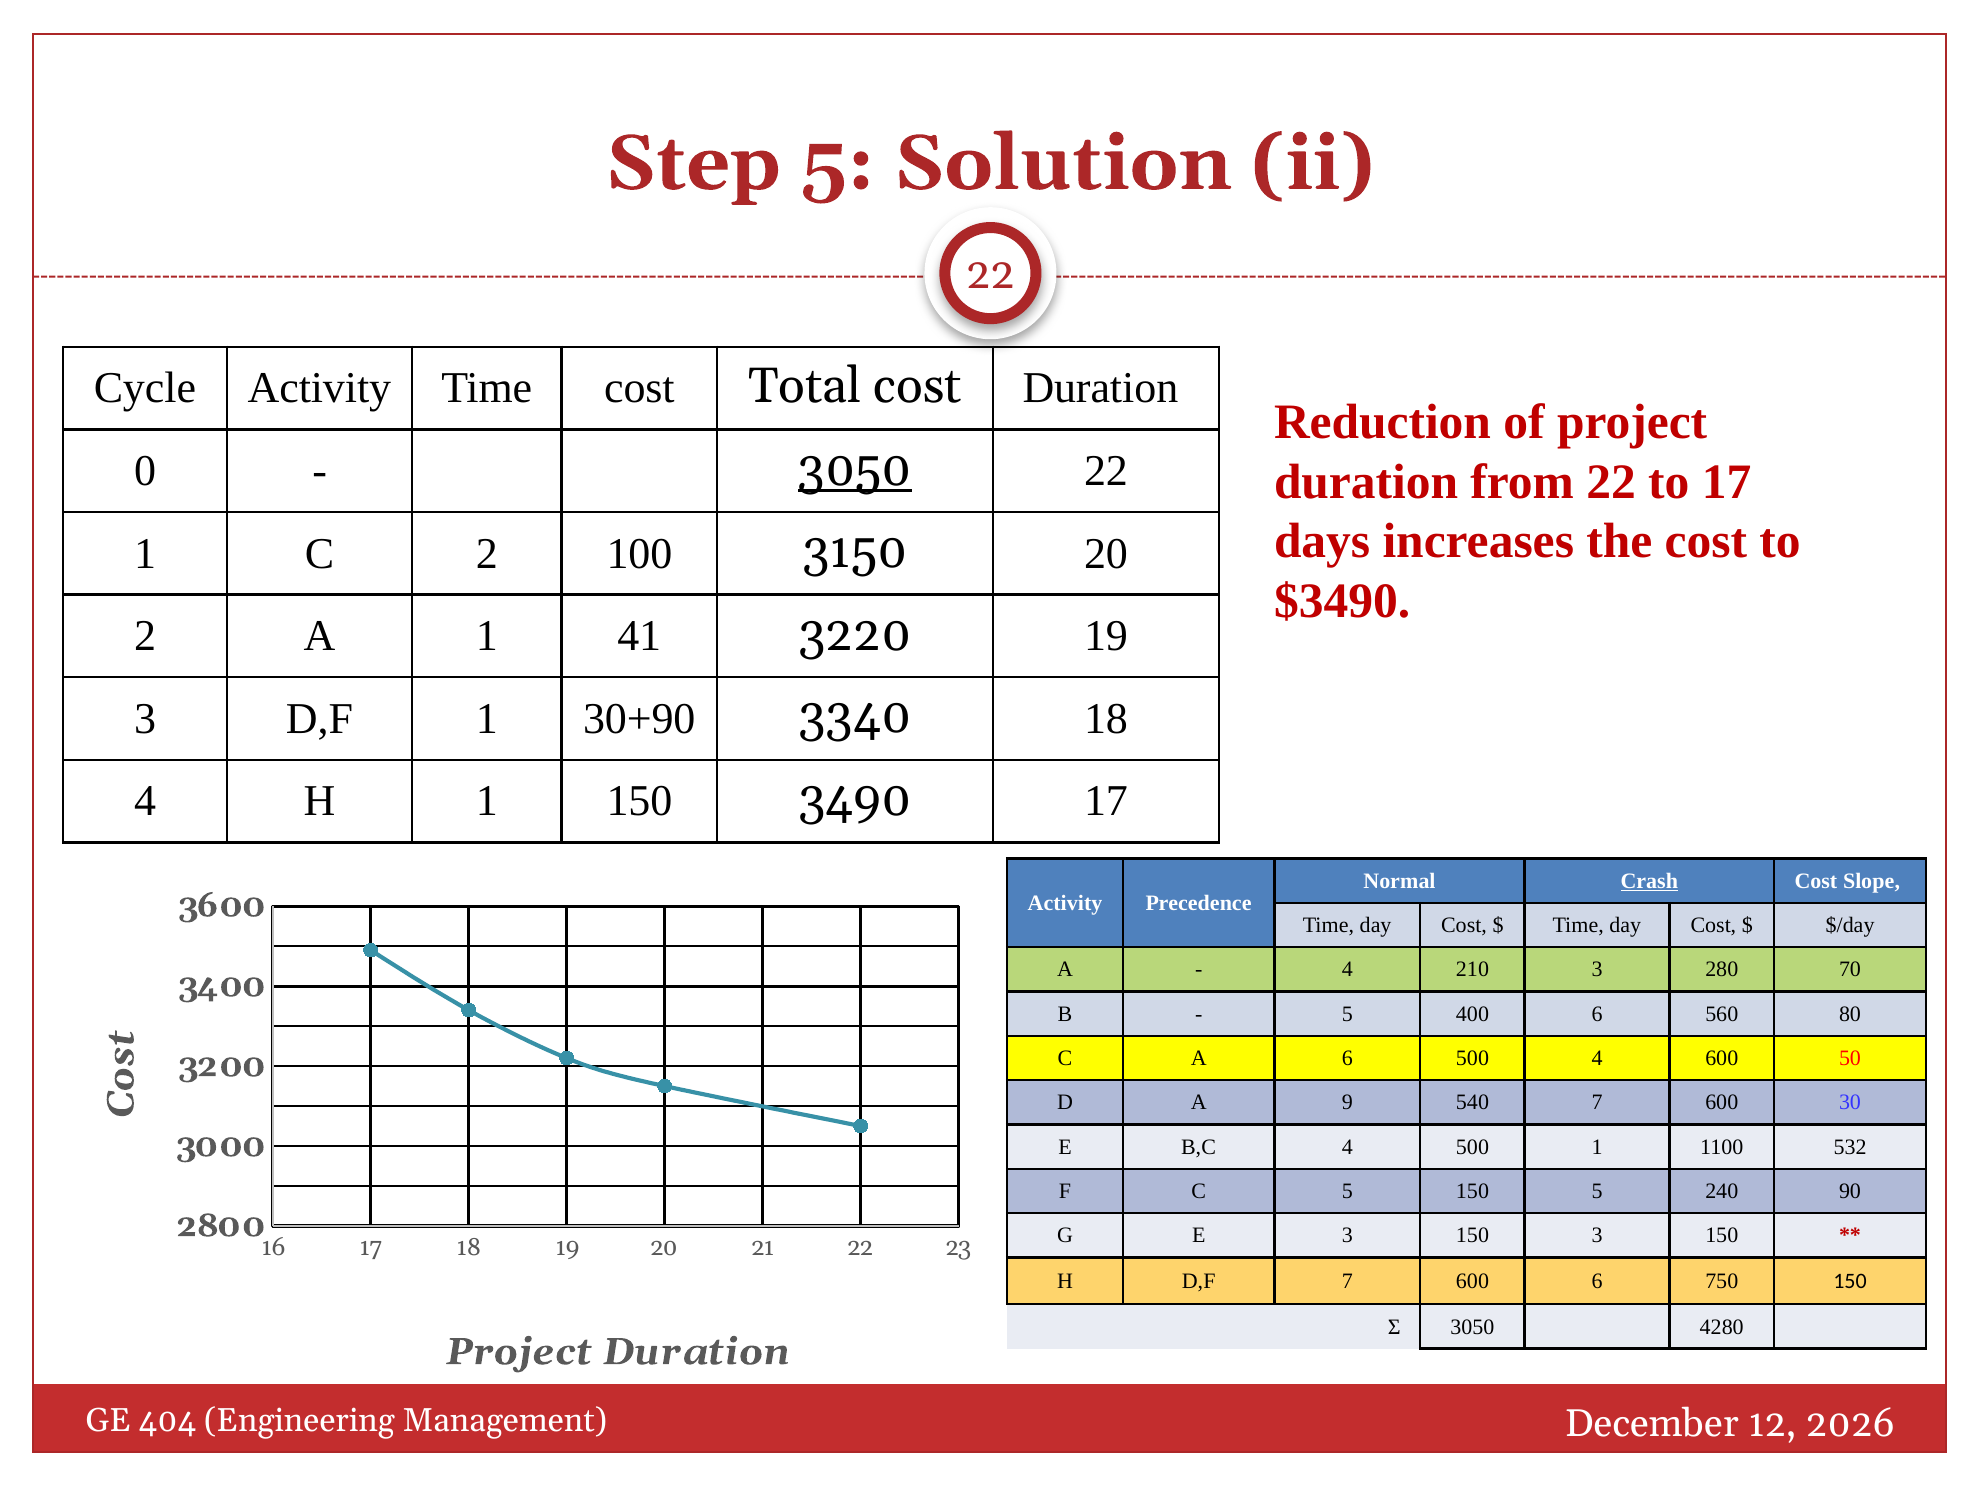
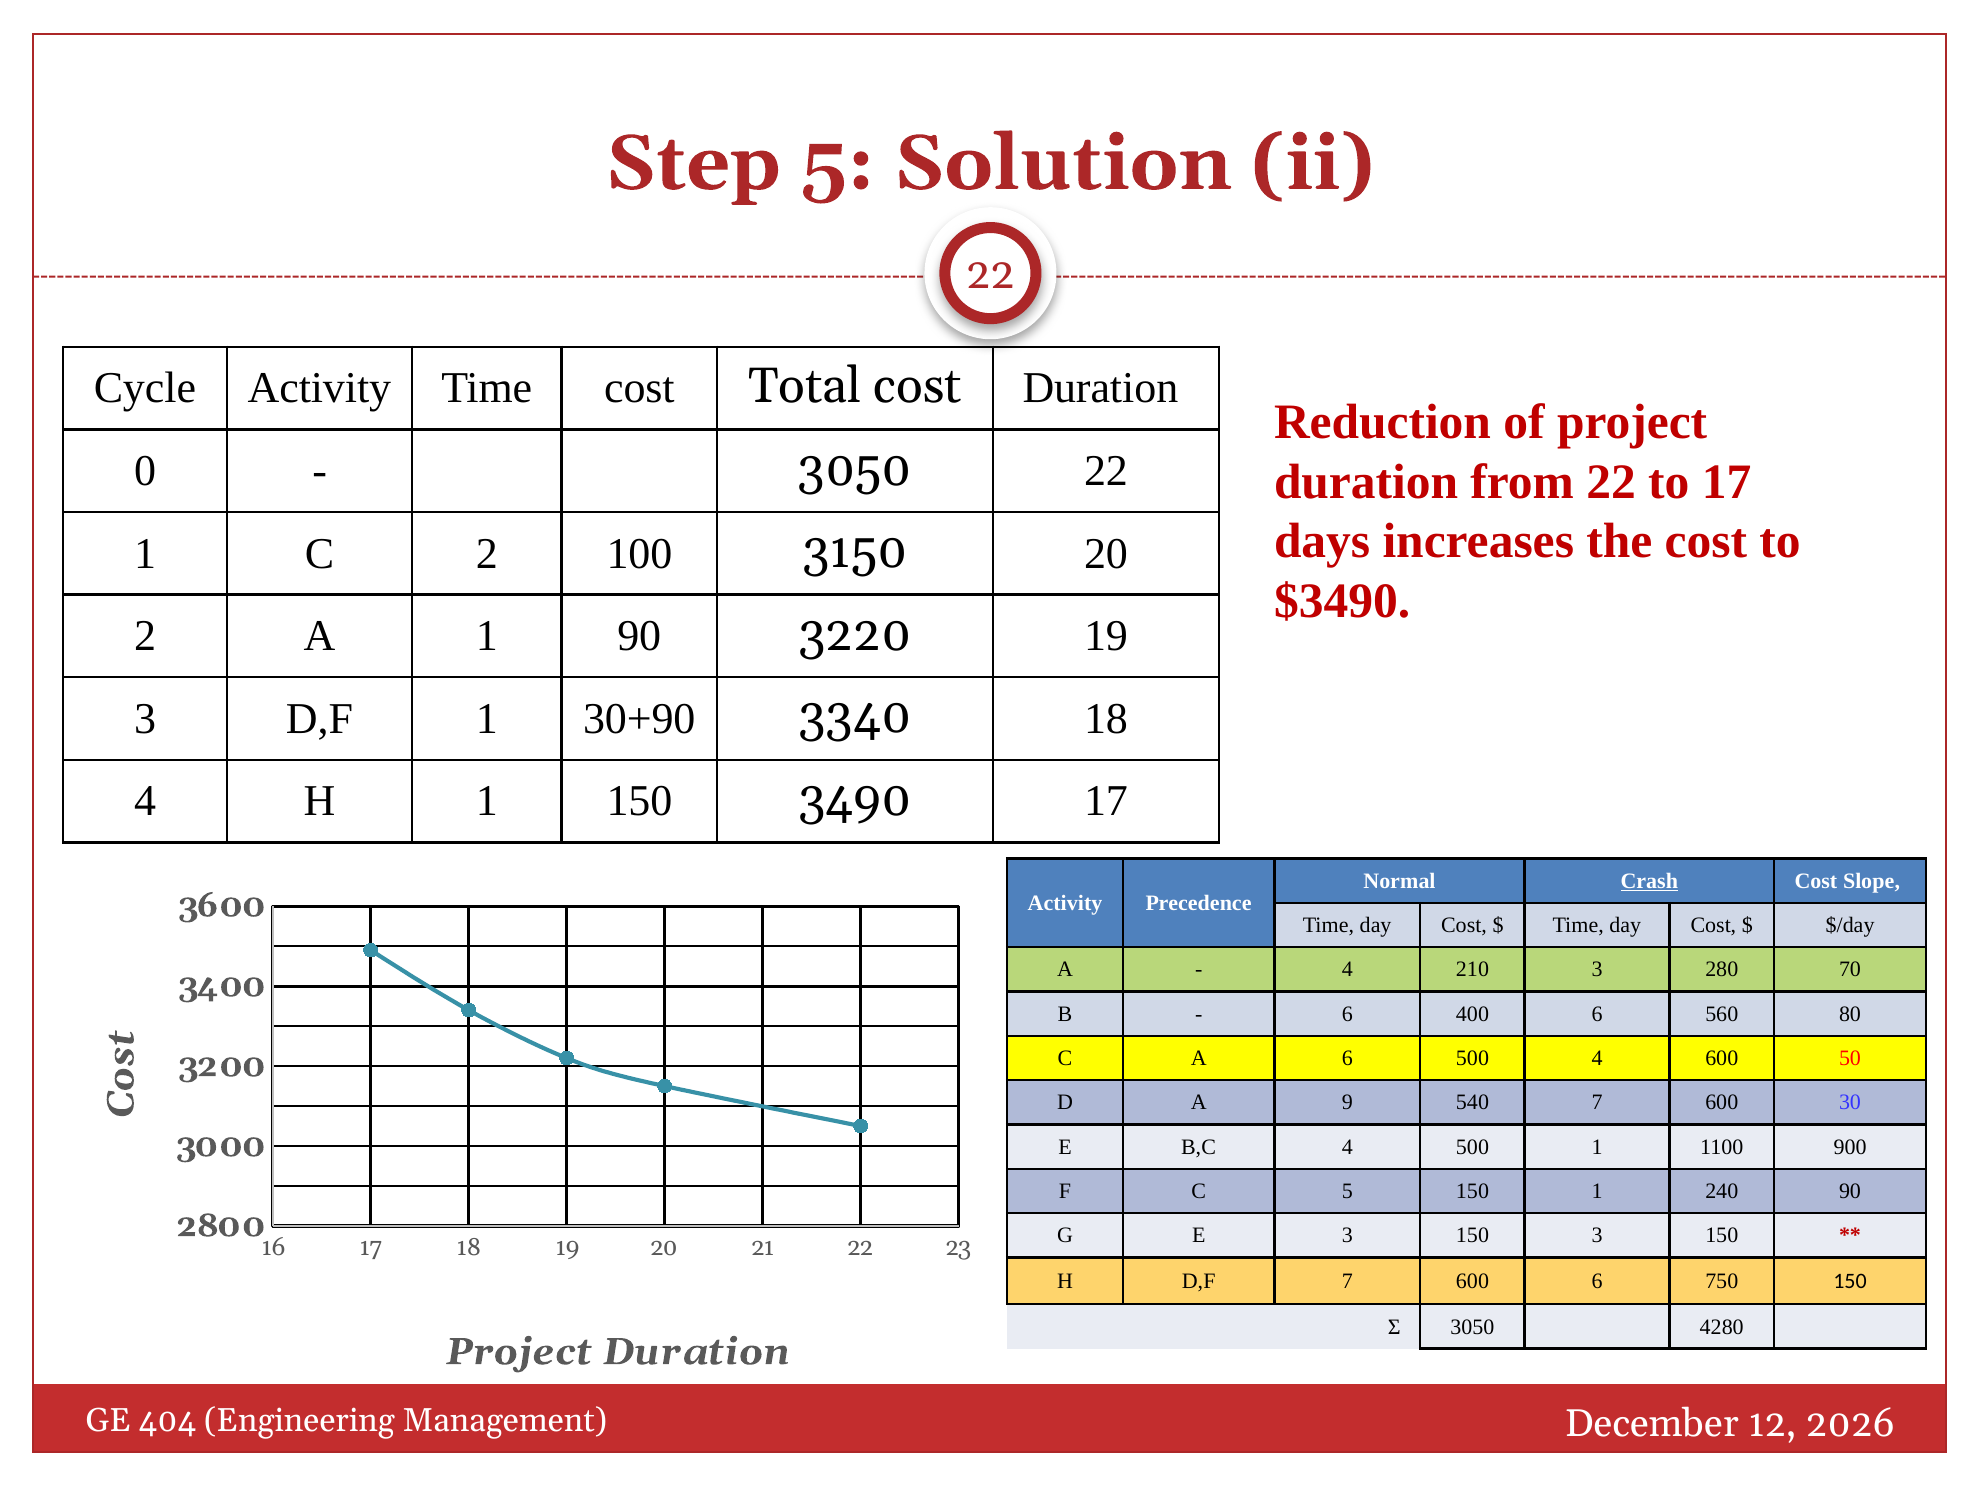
3050 at (855, 469) underline: present -> none
1 41: 41 -> 90
5 at (1347, 1014): 5 -> 6
532: 532 -> 900
150 5: 5 -> 1
